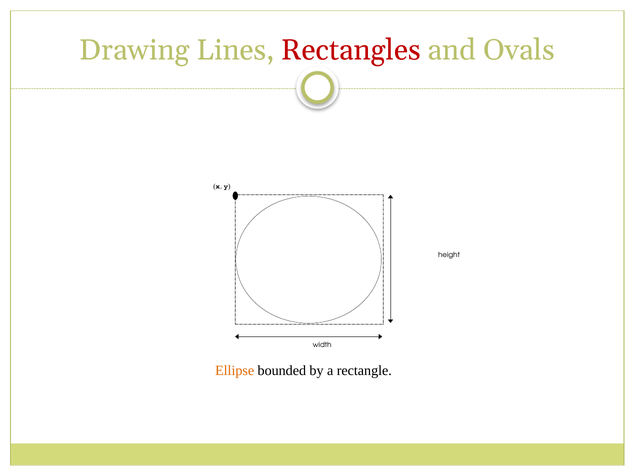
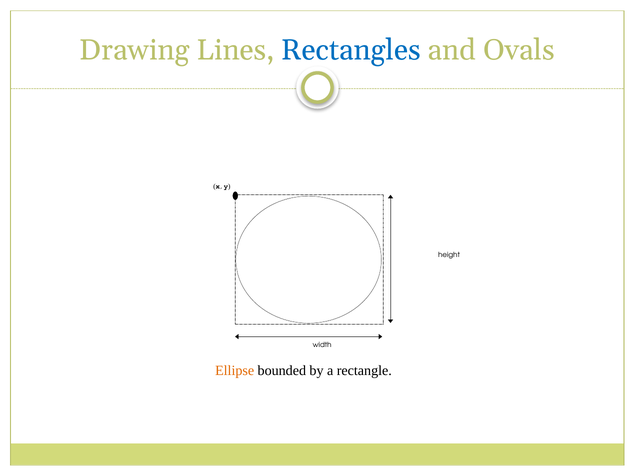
Rectangles colour: red -> blue
